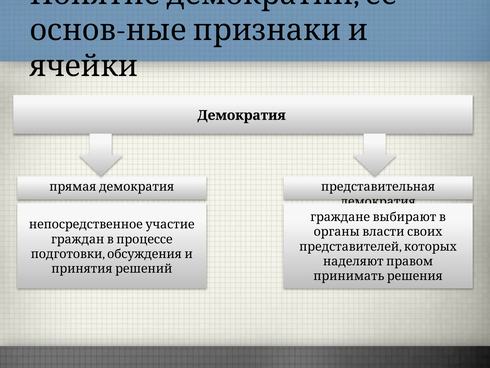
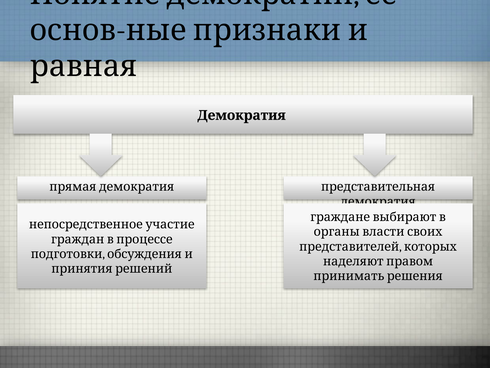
ячейки: ячейки -> равная
